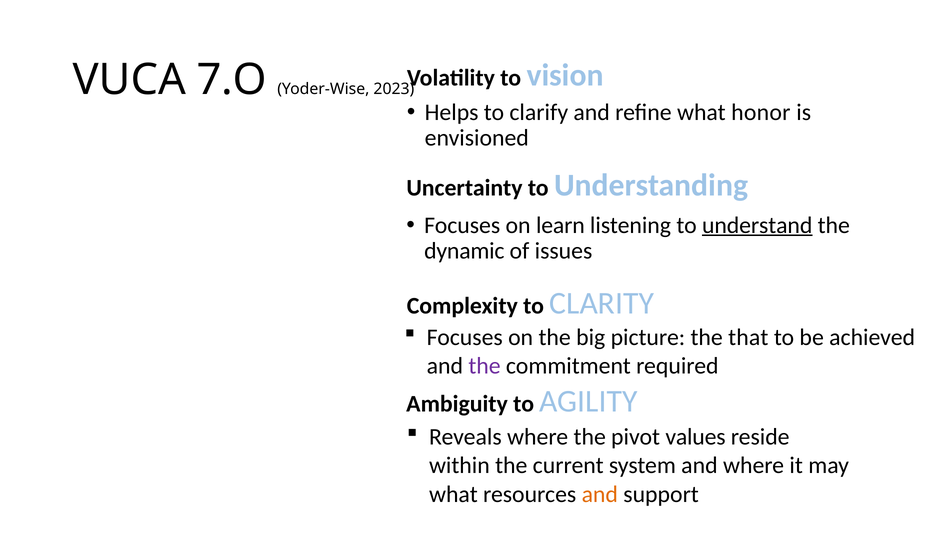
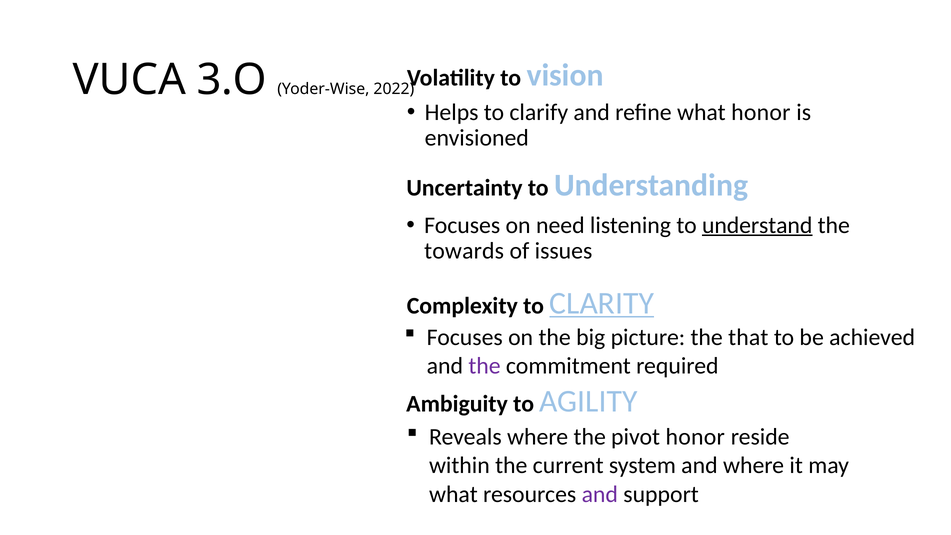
7.O: 7.O -> 3.O
2023: 2023 -> 2022
learn: learn -> need
dynamic: dynamic -> towards
CLARITY underline: none -> present
pivot values: values -> honor
and at (600, 494) colour: orange -> purple
